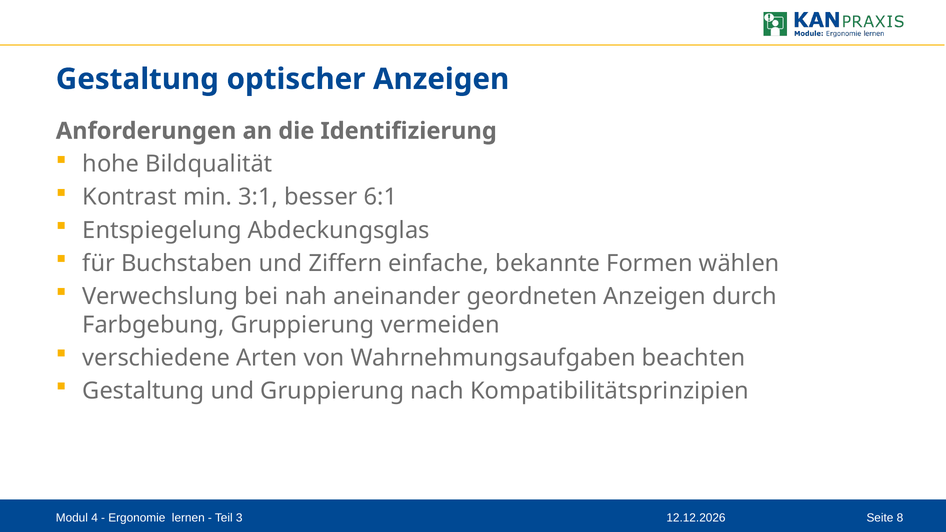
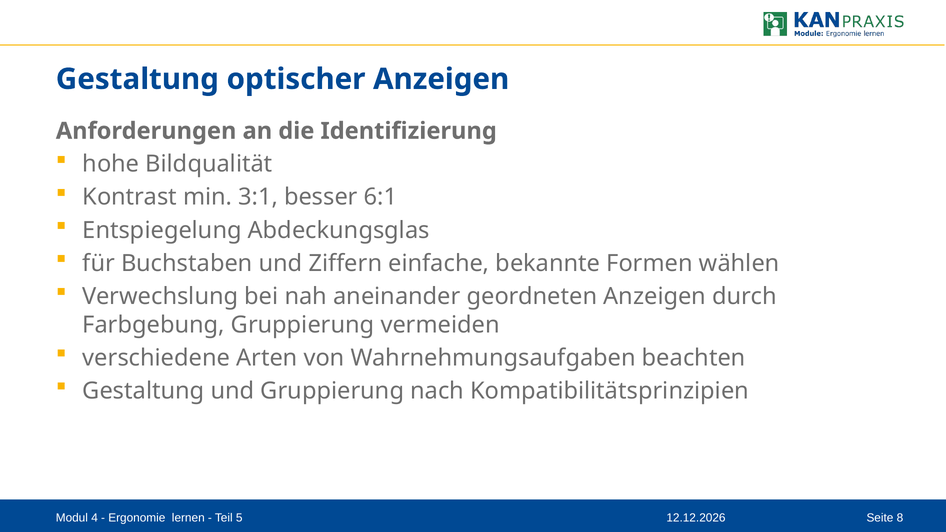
3: 3 -> 5
